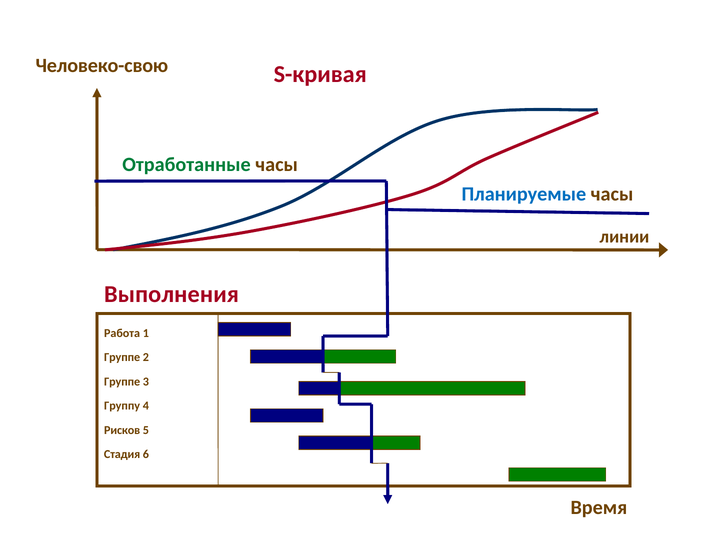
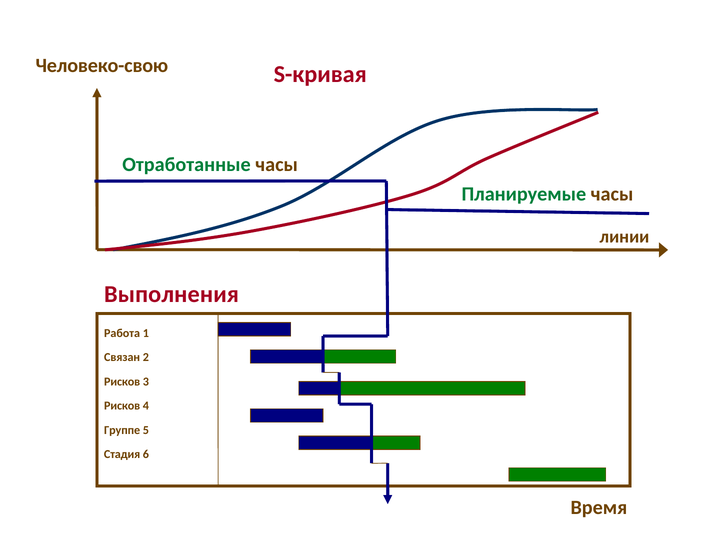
Планируемые colour: blue -> green
Группе at (122, 358): Группе -> Связан
Группе at (122, 382): Группе -> Рисков
Группу at (122, 406): Группу -> Рисков
Рисков: Рисков -> Группе
